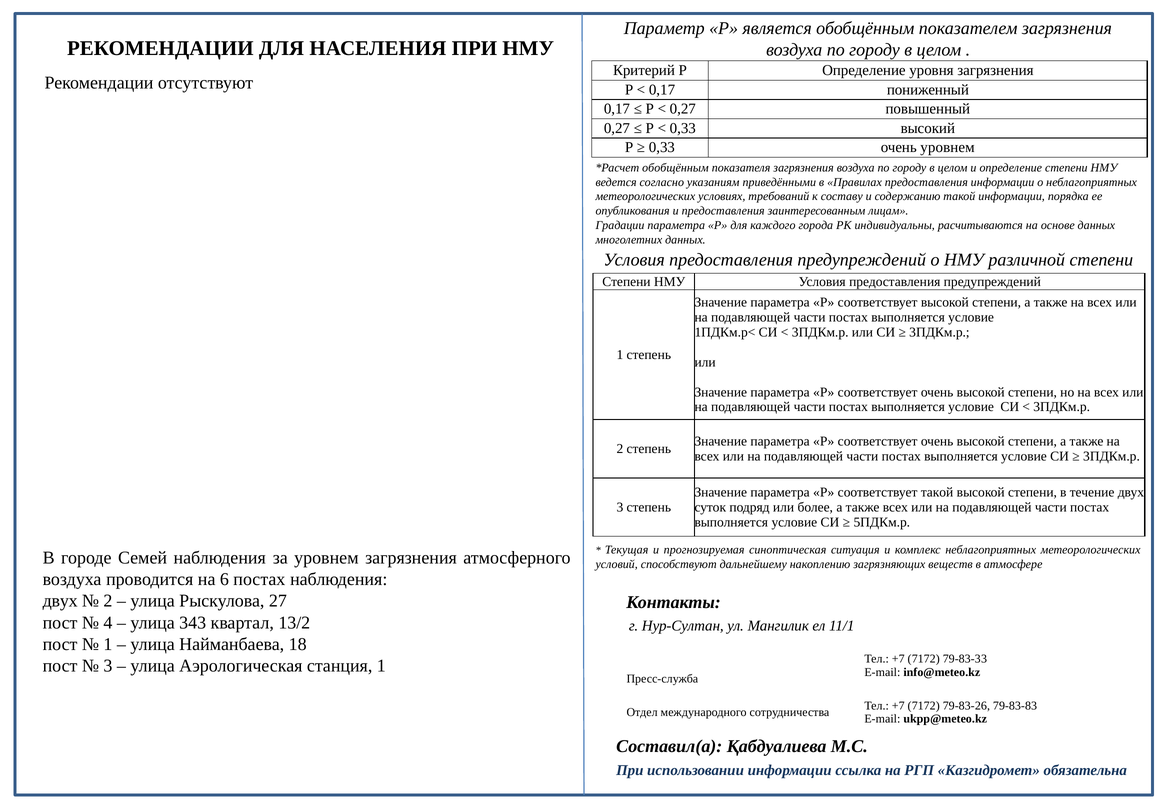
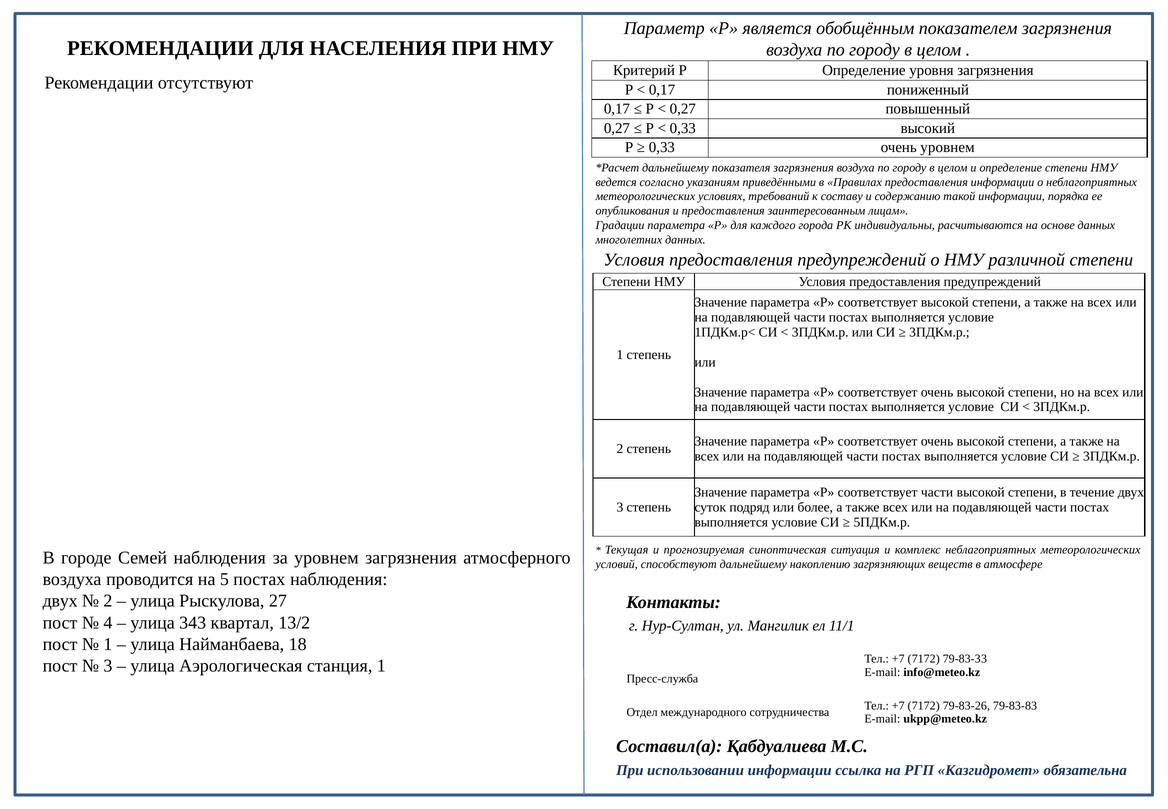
обобщённым at (675, 168): обобщённым -> дальнейшему
соответствует такой: такой -> части
6: 6 -> 5
